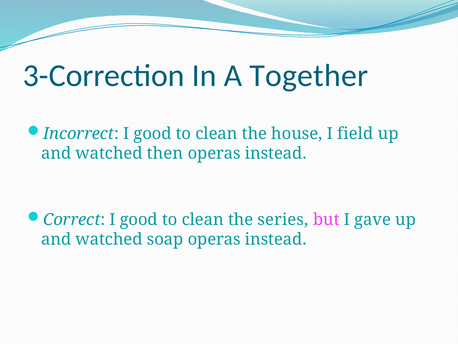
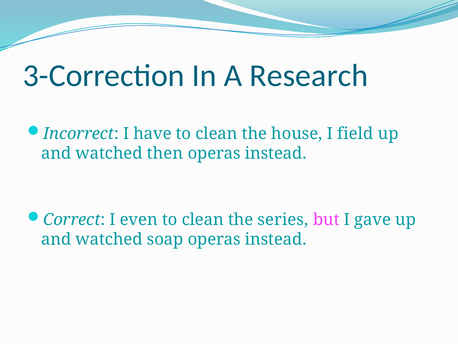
Together: Together -> Research
Incorrect I good: good -> have
Correct I good: good -> even
